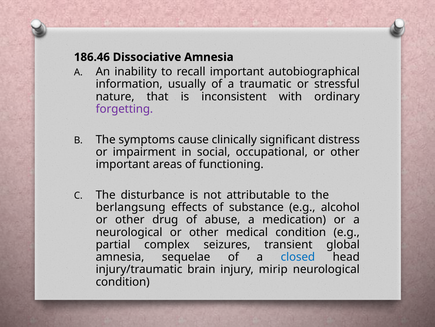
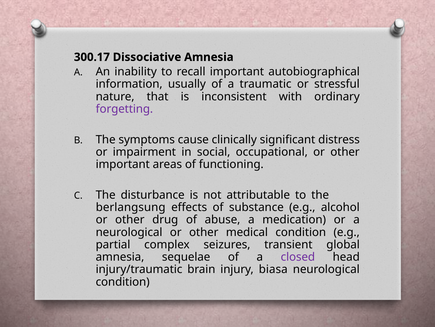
186.46: 186.46 -> 300.17
closed colour: blue -> purple
mirip: mirip -> biasa
